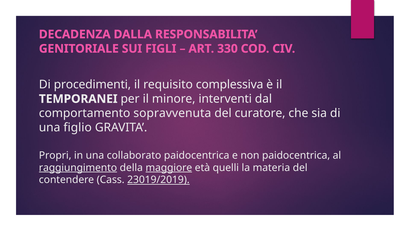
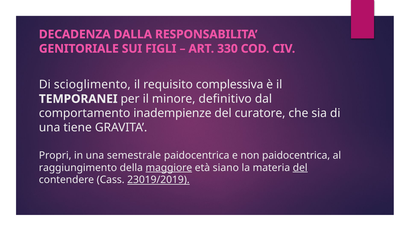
procedimenti: procedimenti -> scioglimento
interventi: interventi -> definitivo
sopravvenuta: sopravvenuta -> inadempienze
figlio: figlio -> tiene
collaborato: collaborato -> semestrale
raggiungimento underline: present -> none
quelli: quelli -> siano
del at (300, 167) underline: none -> present
